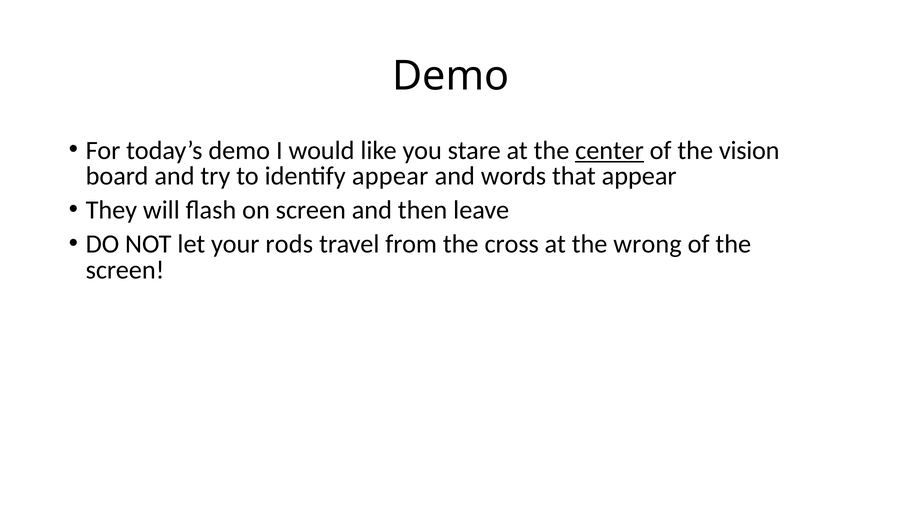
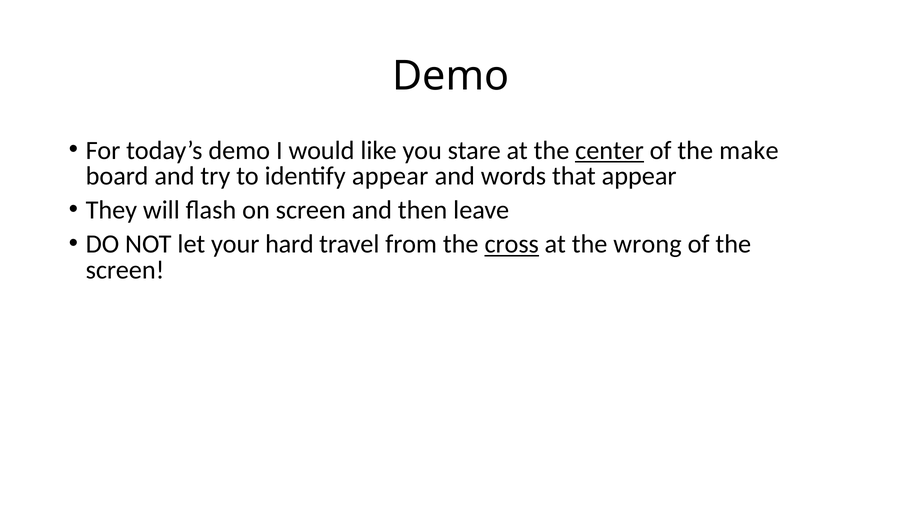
vision: vision -> make
rods: rods -> hard
cross underline: none -> present
